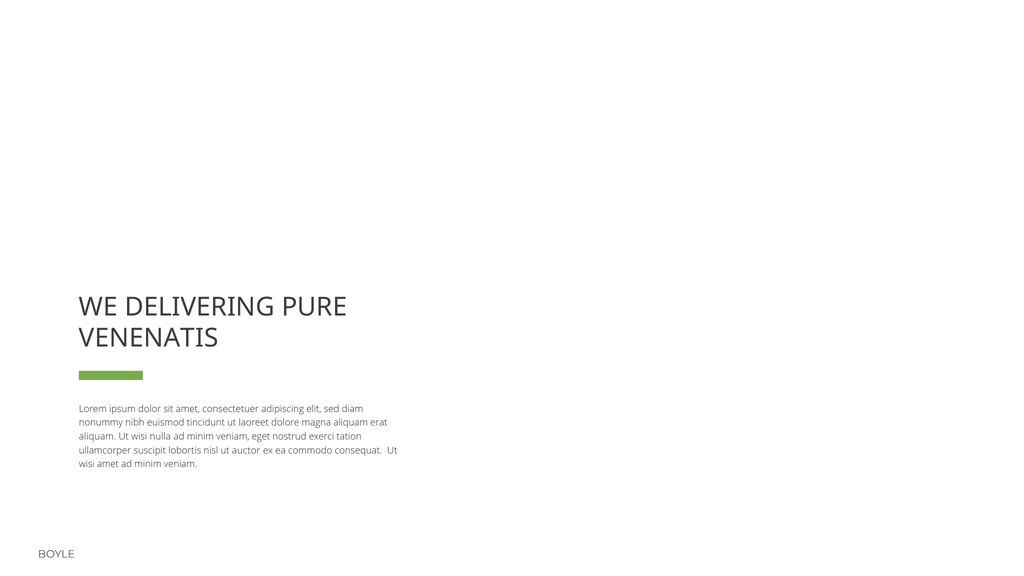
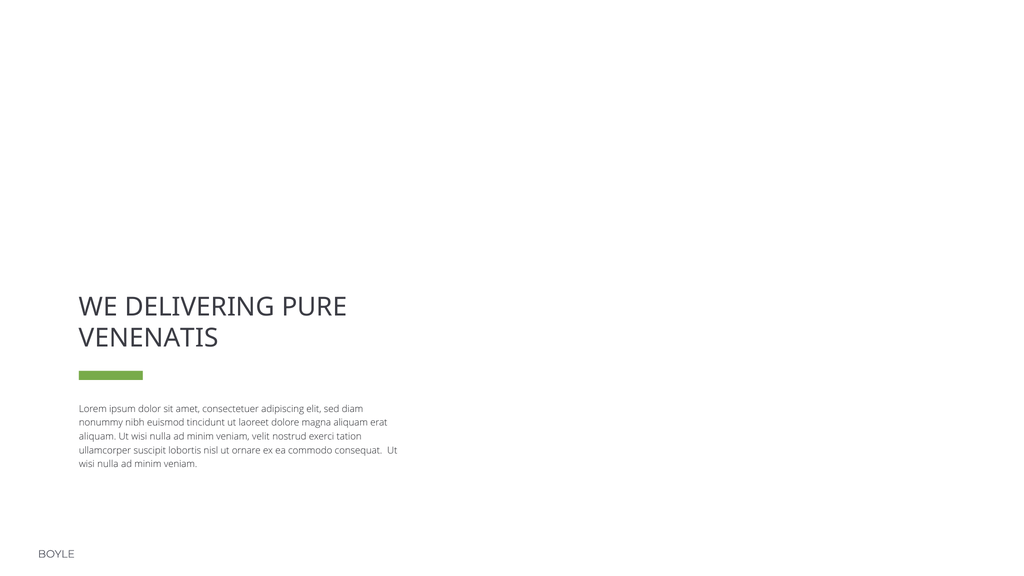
eget: eget -> velit
auctor: auctor -> ornare
amet at (108, 464): amet -> nulla
